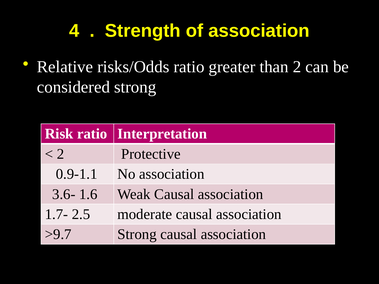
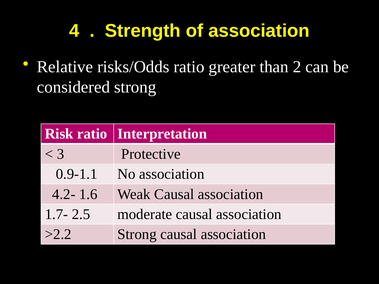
2 at (60, 154): 2 -> 3
3.6-: 3.6- -> 4.2-
>9.7: >9.7 -> >2.2
